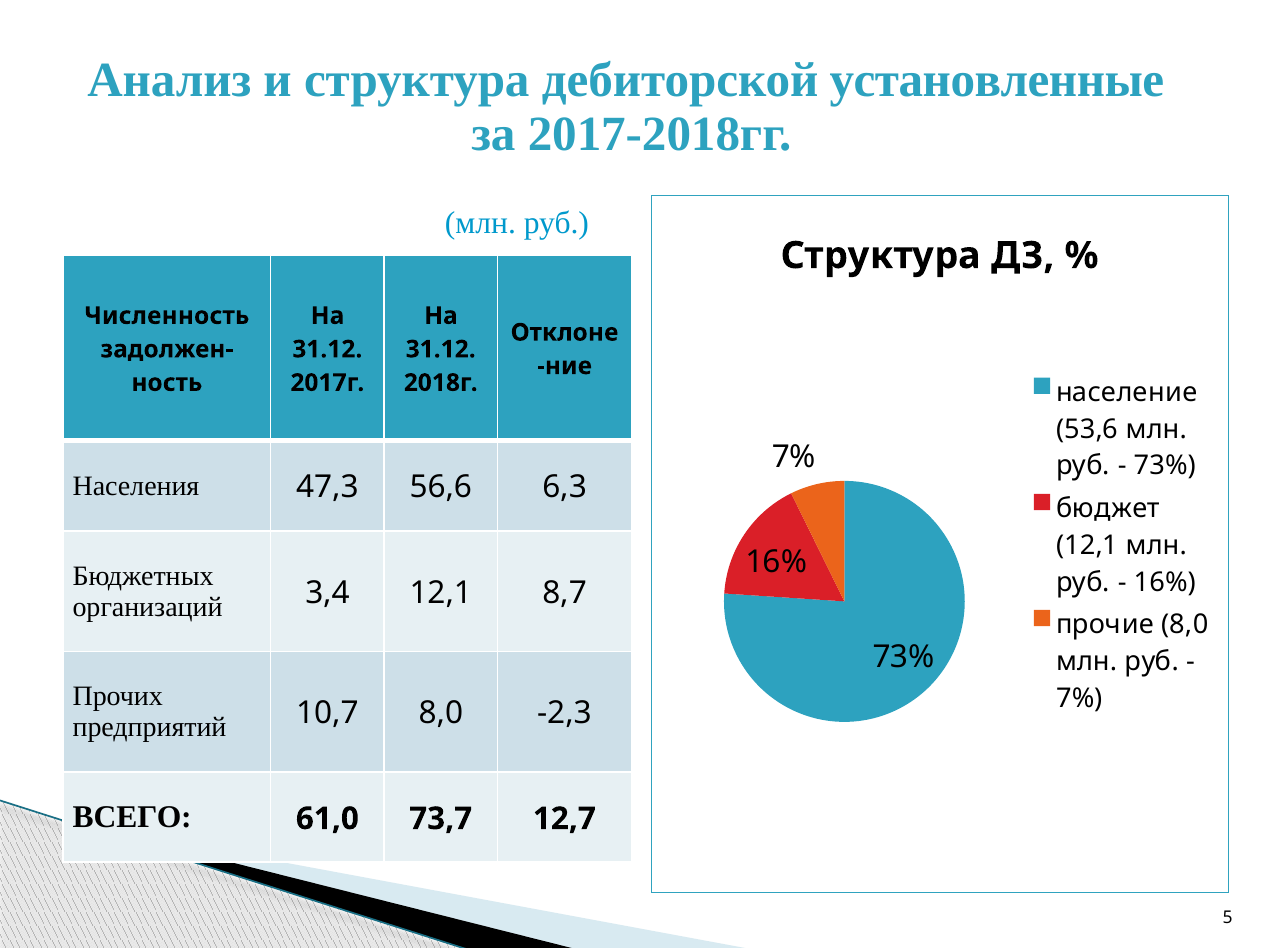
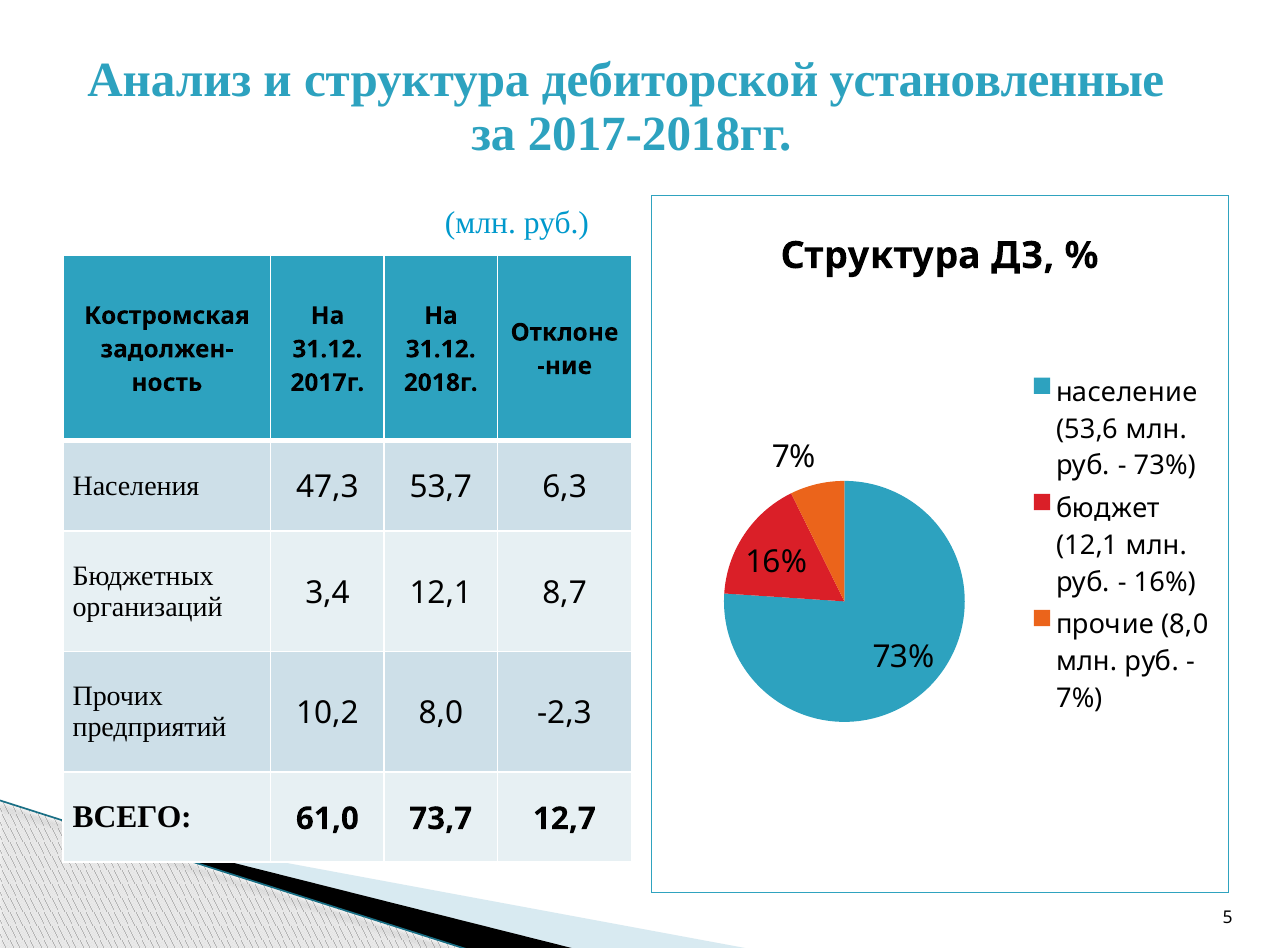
Численность: Численность -> Костромская
56,6: 56,6 -> 53,7
10,7: 10,7 -> 10,2
